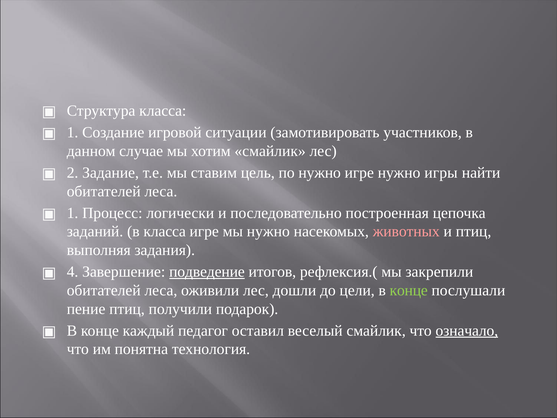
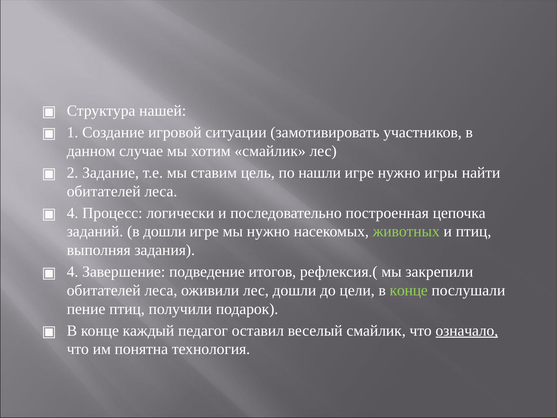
Структура класса: класса -> нашей
по нужно: нужно -> нашли
1 at (73, 213): 1 -> 4
в класса: класса -> дошли
животных colour: pink -> light green
подведение underline: present -> none
